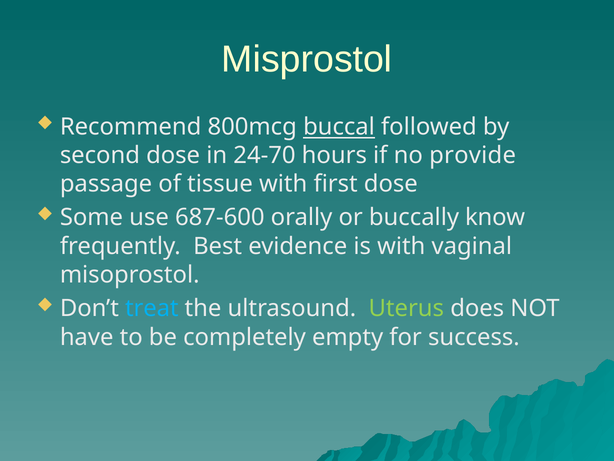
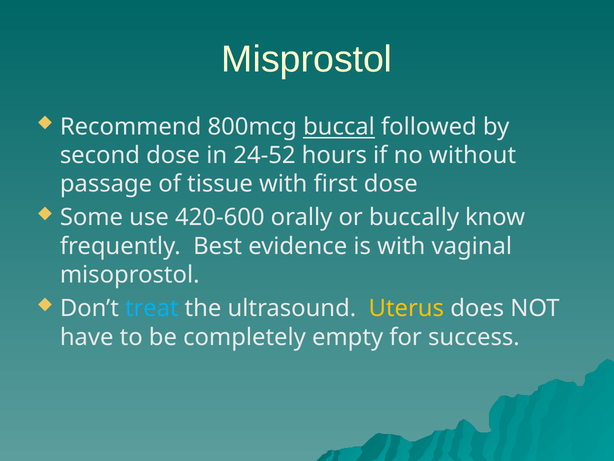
24-70: 24-70 -> 24-52
provide: provide -> without
687-600: 687-600 -> 420-600
Uterus colour: light green -> yellow
